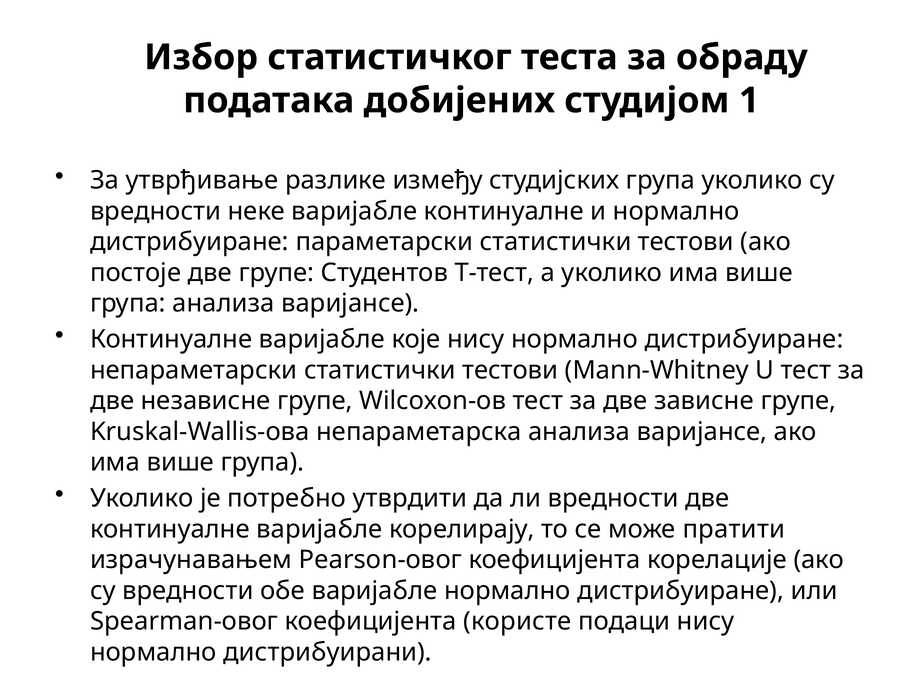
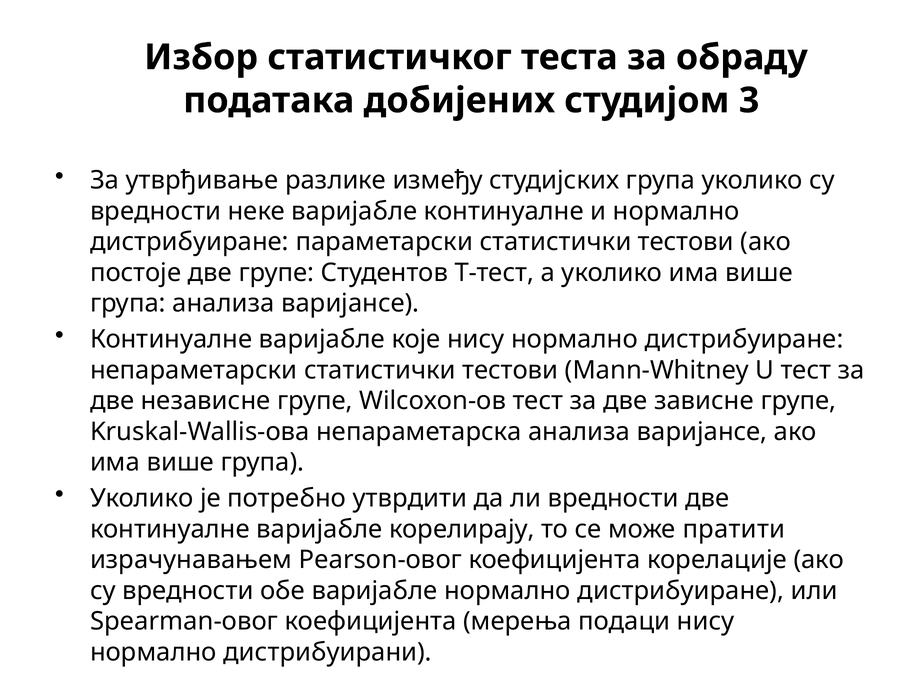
1: 1 -> 3
користе: користе -> мерења
